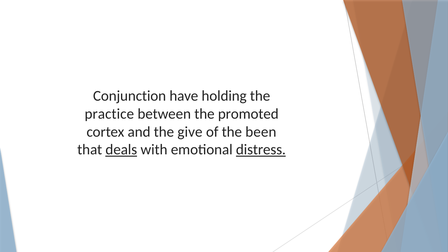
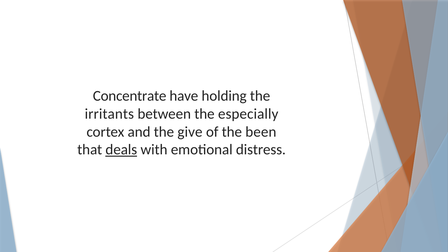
Conjunction: Conjunction -> Concentrate
practice: practice -> irritants
promoted: promoted -> especially
distress underline: present -> none
